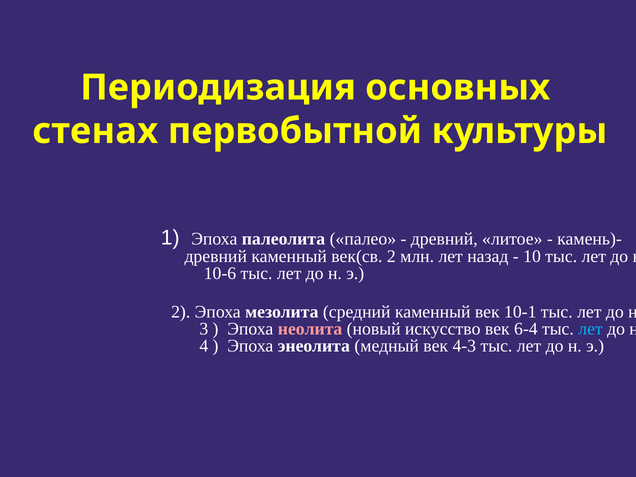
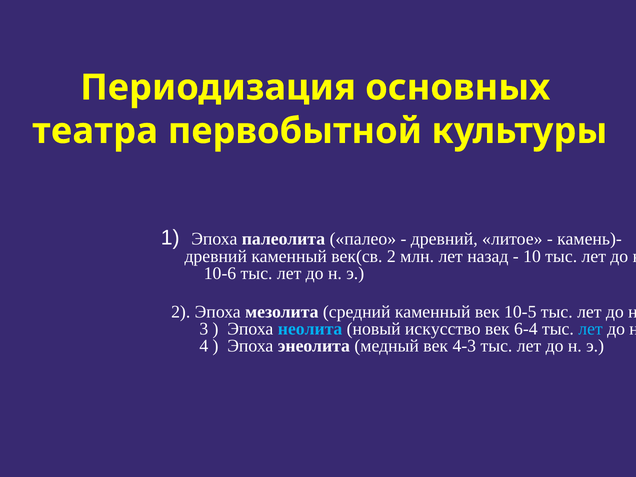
стенах: стенах -> театра
10-1: 10-1 -> 10-5
неолита colour: pink -> light blue
